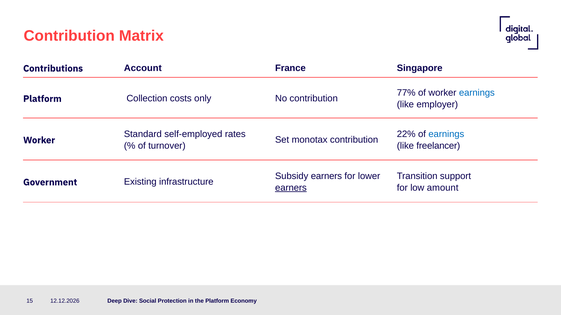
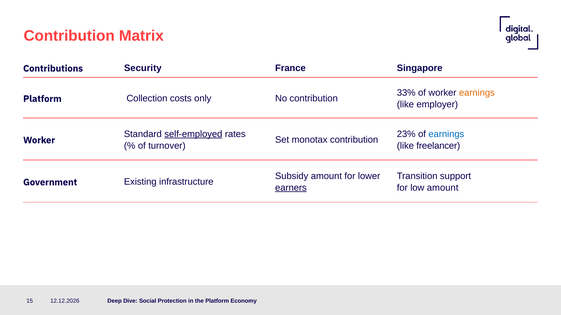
Account: Account -> Security
77%: 77% -> 33%
earnings at (477, 93) colour: blue -> orange
self-employed underline: none -> present
22%: 22% -> 23%
Subsidy earners: earners -> amount
